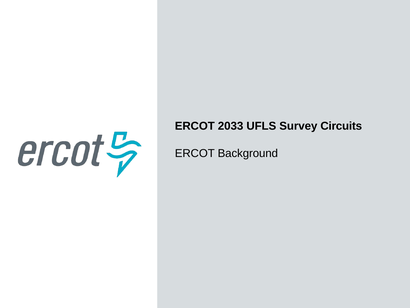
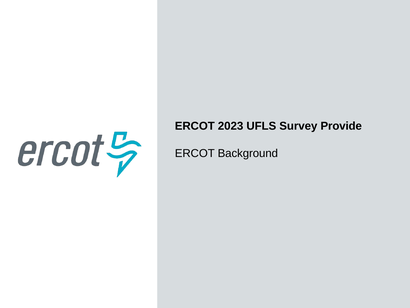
2033: 2033 -> 2023
Circuits: Circuits -> Provide
